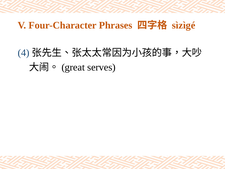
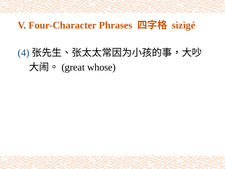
serves: serves -> whose
